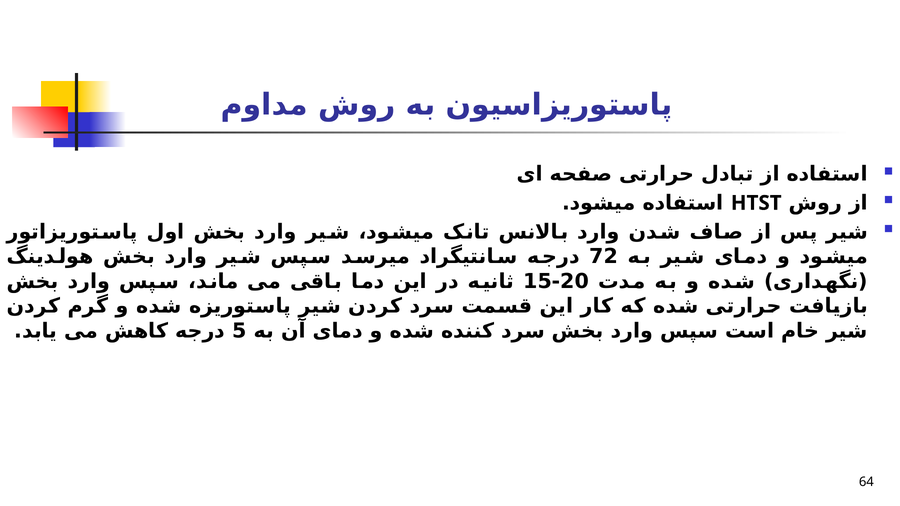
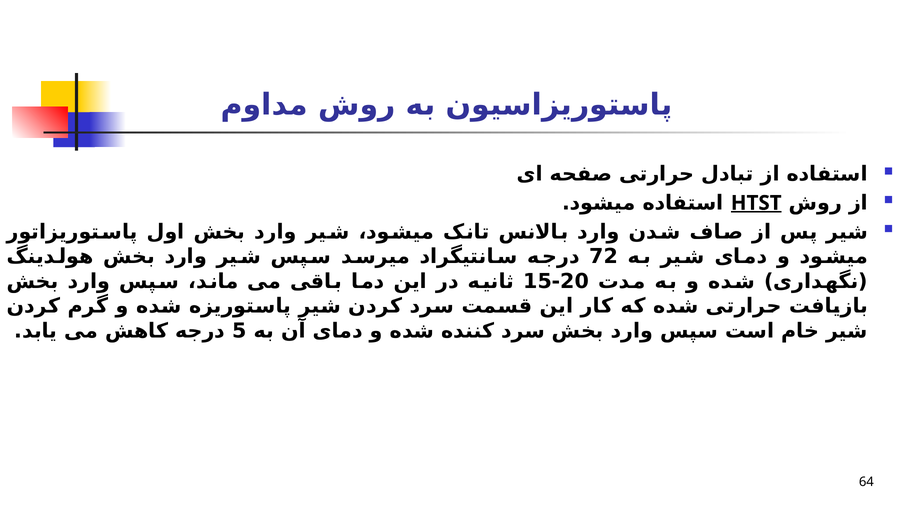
HTST underline: none -> present
